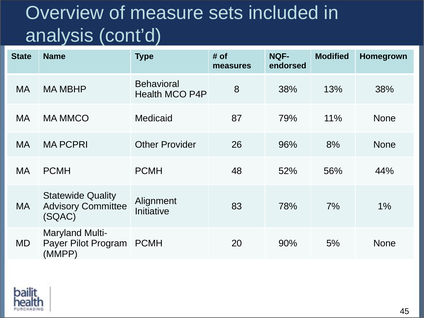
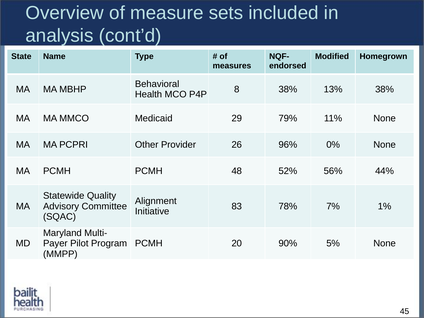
87: 87 -> 29
8%: 8% -> 0%
